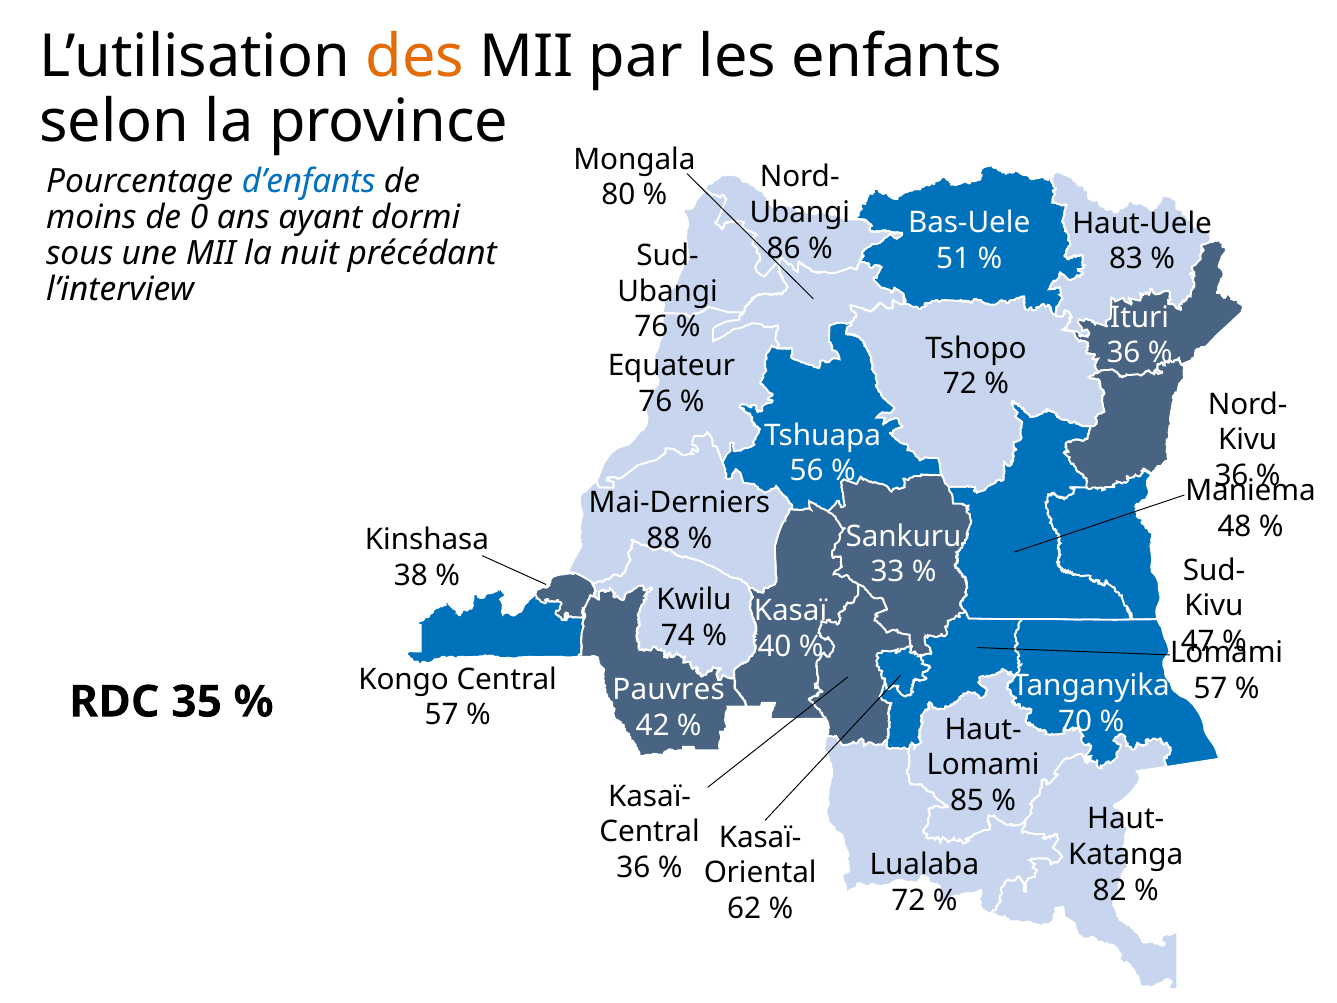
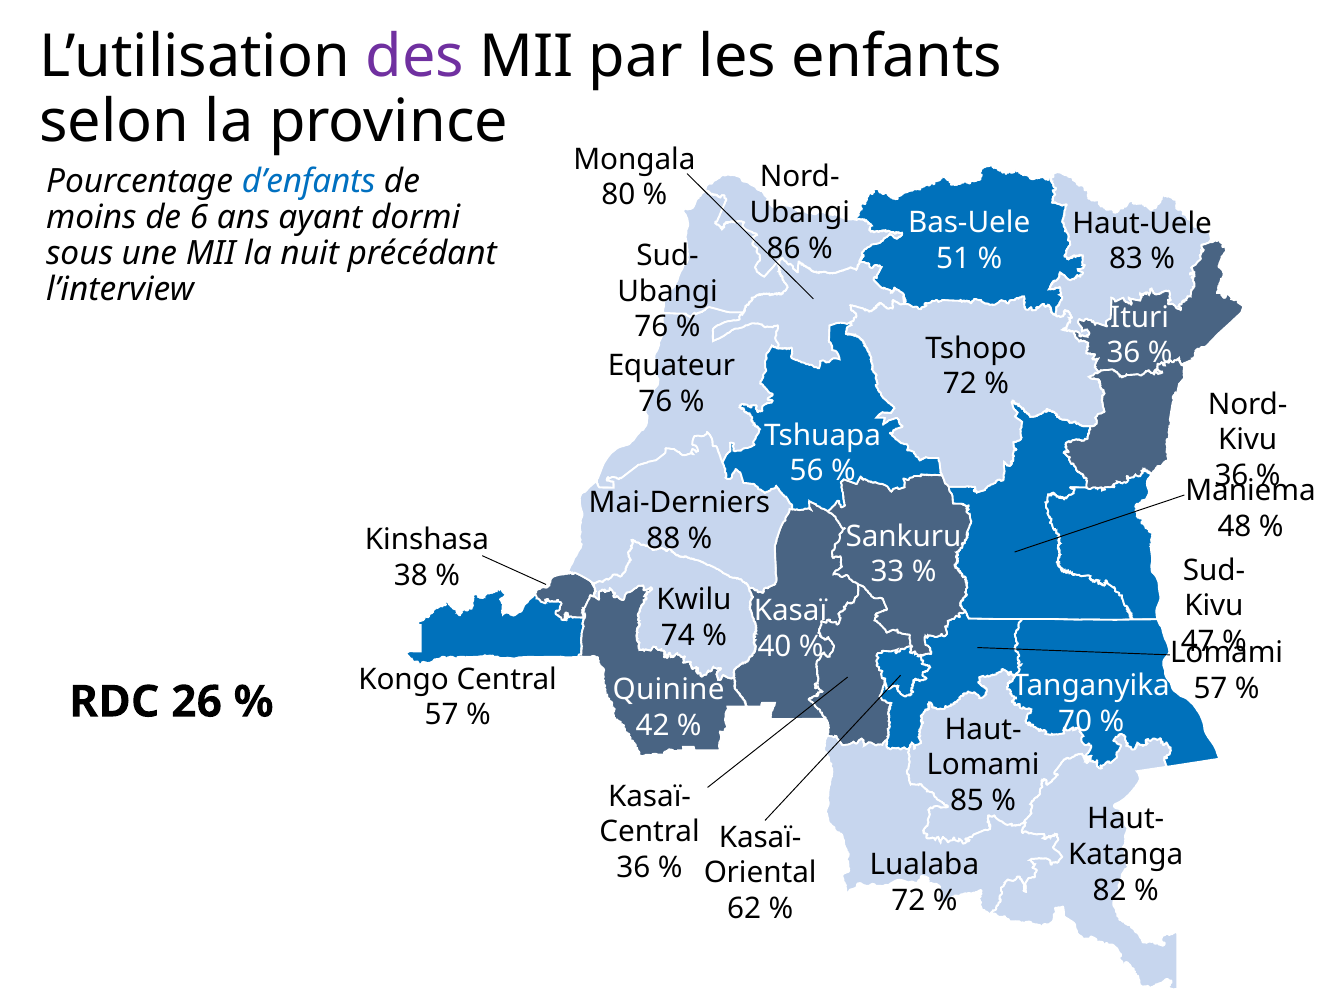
des colour: orange -> purple
0: 0 -> 6
Pauvres: Pauvres -> Quinine
35: 35 -> 26
